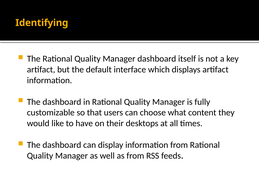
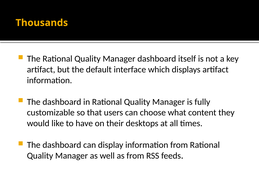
Identifying: Identifying -> Thousands
